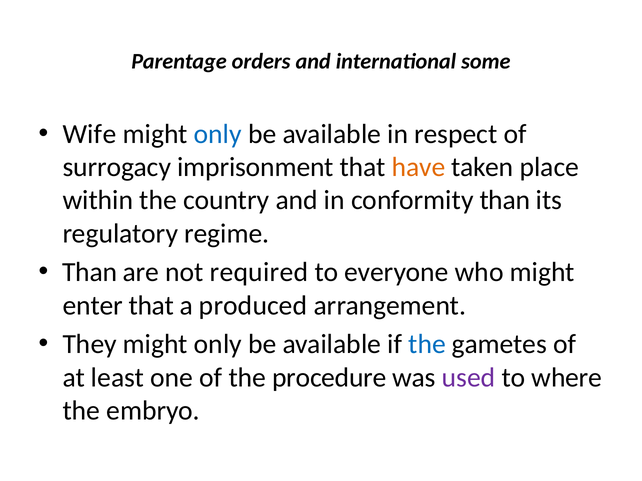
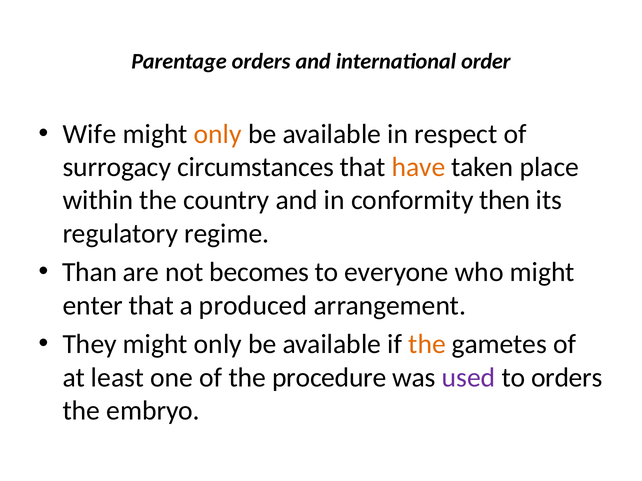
some: some -> order
only at (218, 134) colour: blue -> orange
imprisonment: imprisonment -> circumstances
conformity than: than -> then
required: required -> becomes
the at (427, 345) colour: blue -> orange
to where: where -> orders
